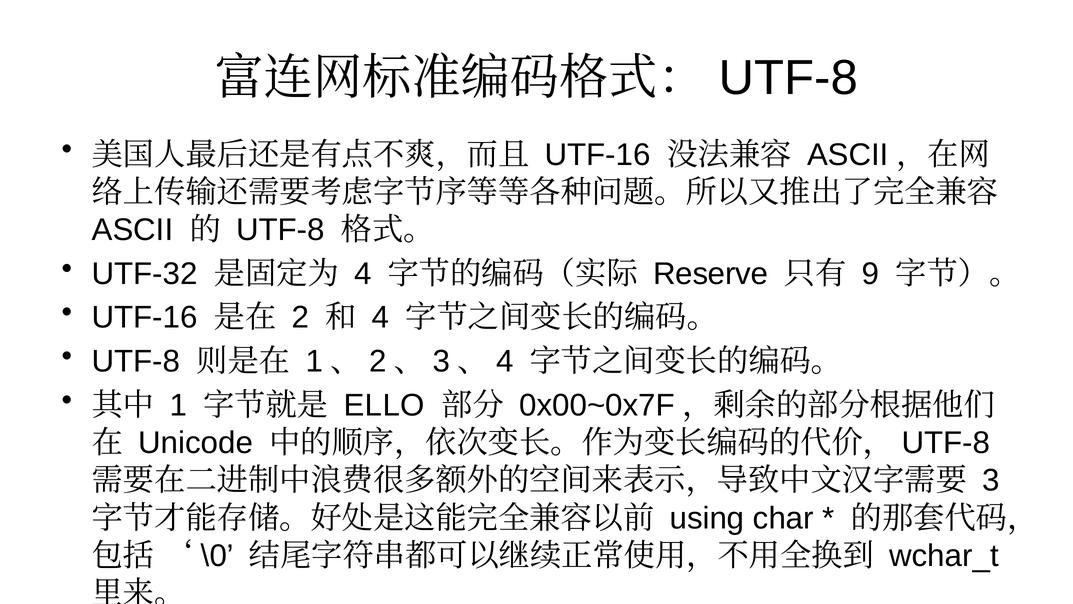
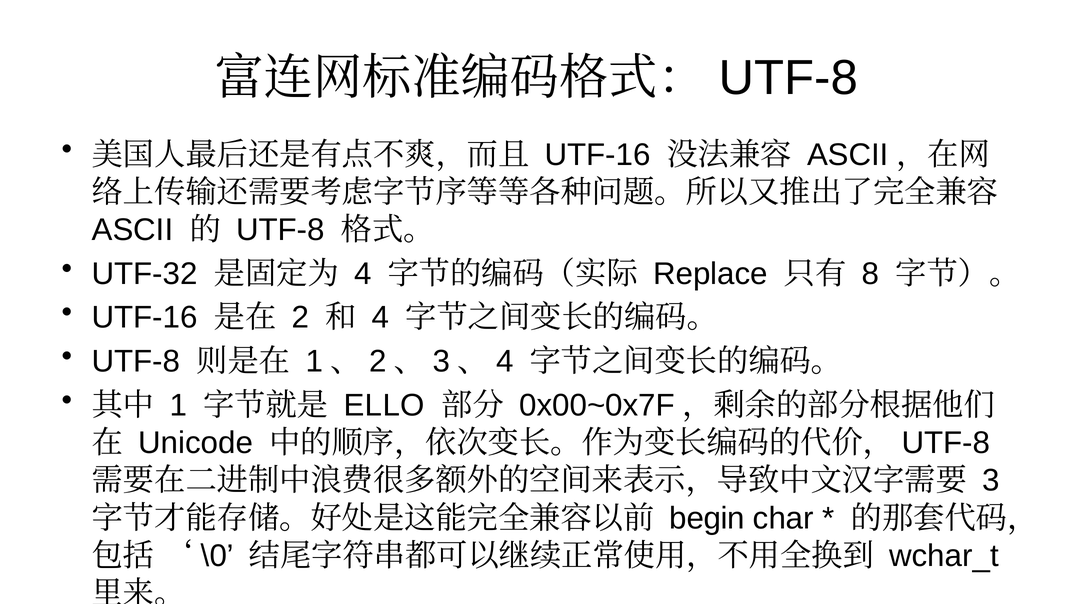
Reserve: Reserve -> Replace
9: 9 -> 8
using: using -> begin
